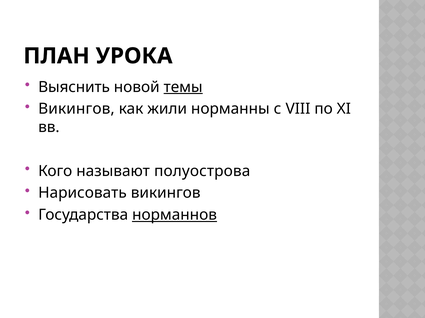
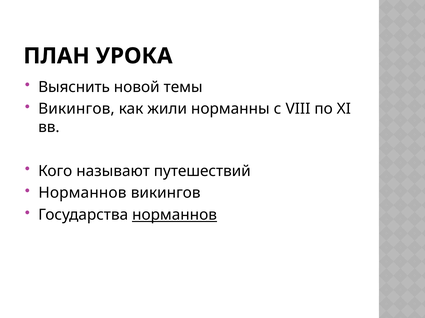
темы underline: present -> none
полуострова: полуострова -> путешествий
Нарисовать at (82, 193): Нарисовать -> Норманнов
